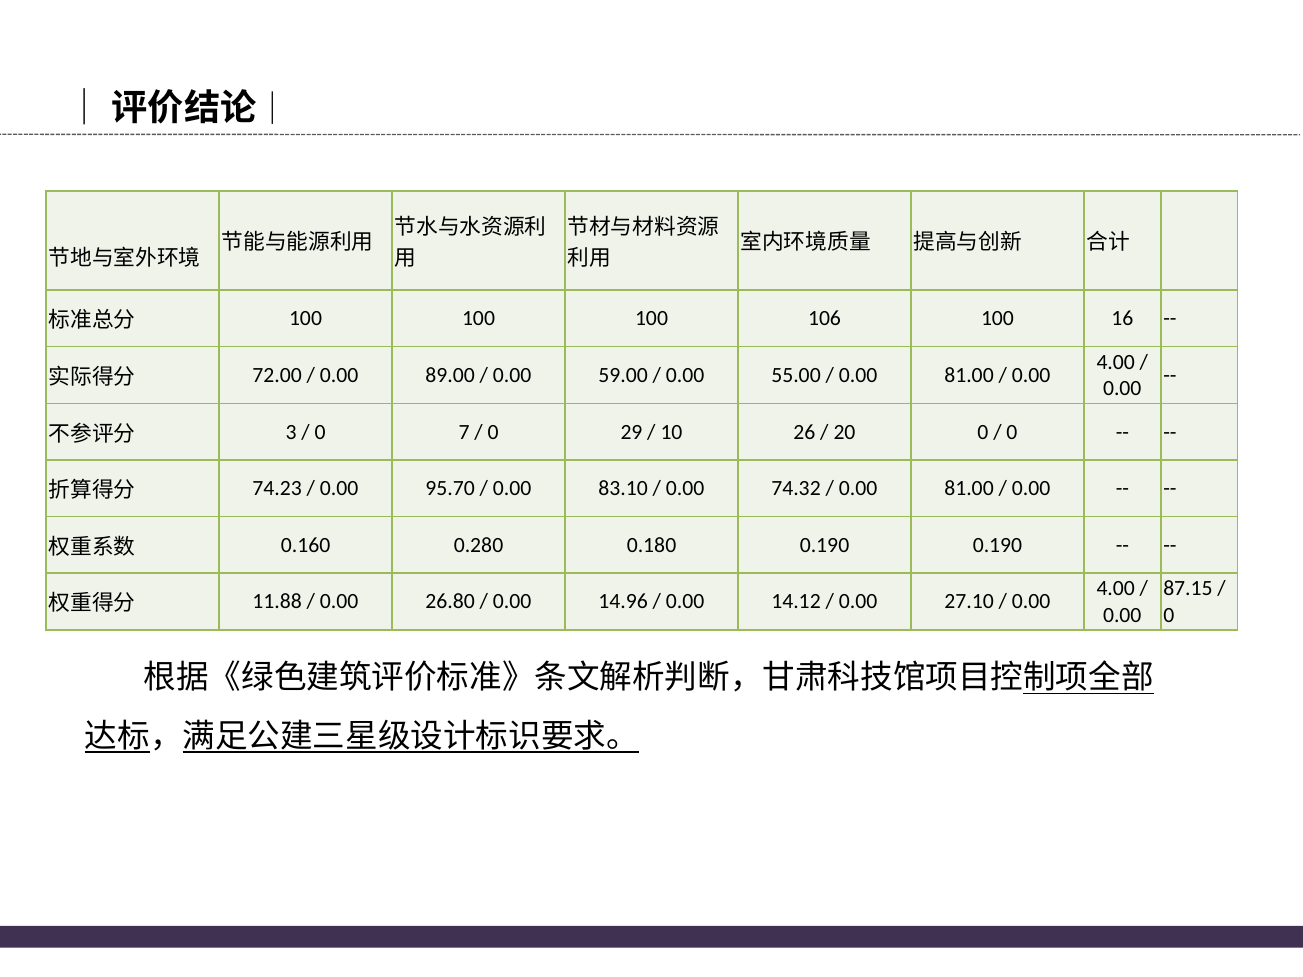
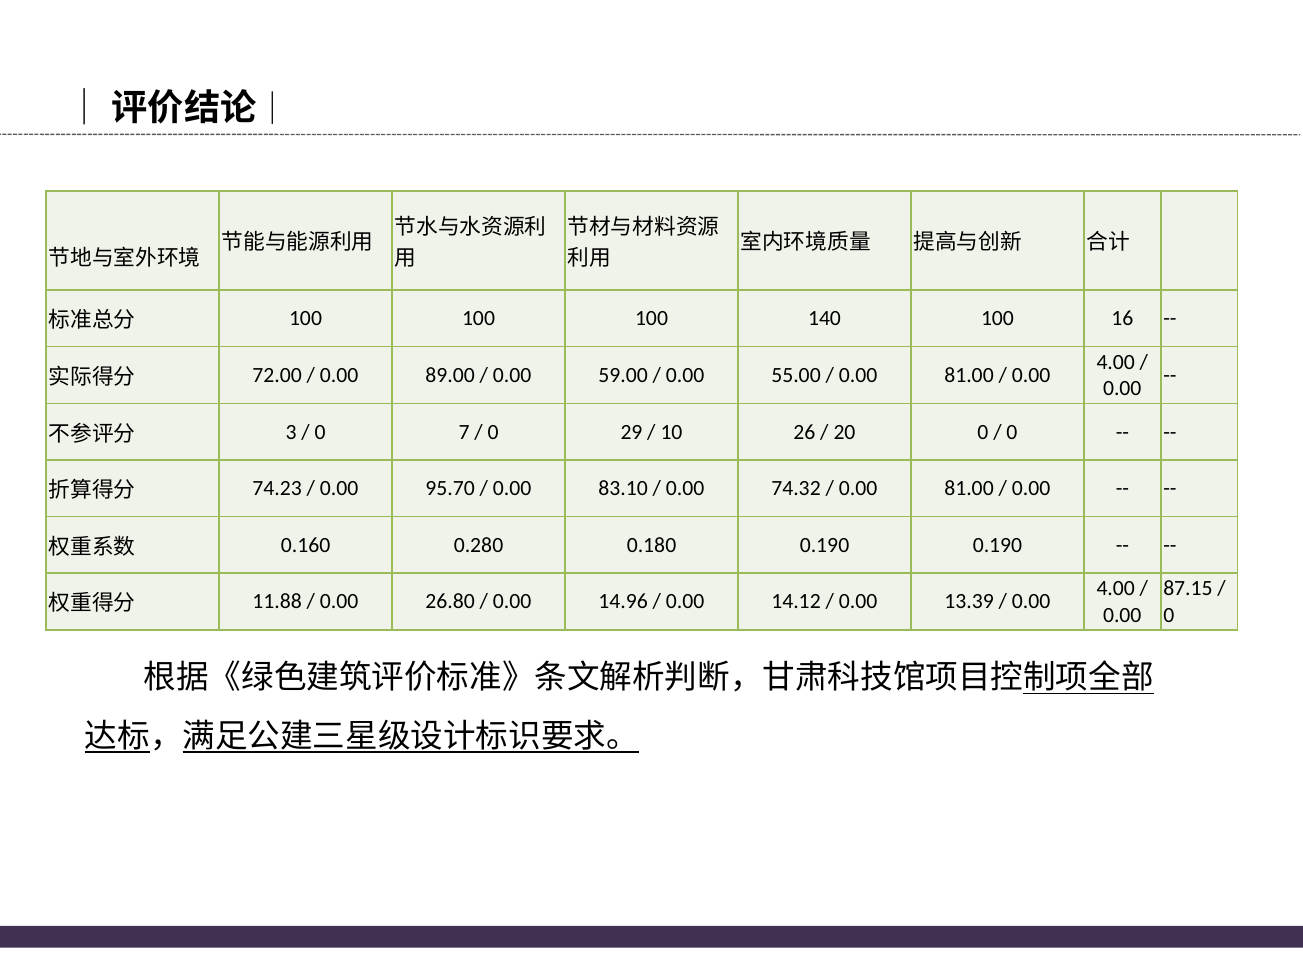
106: 106 -> 140
27.10: 27.10 -> 13.39
